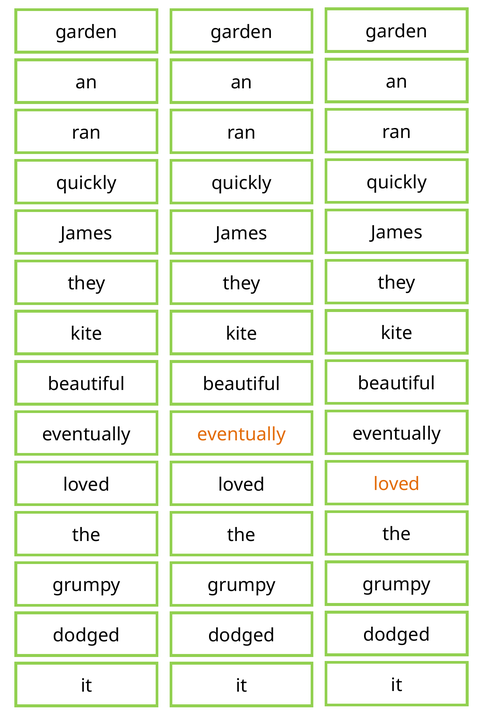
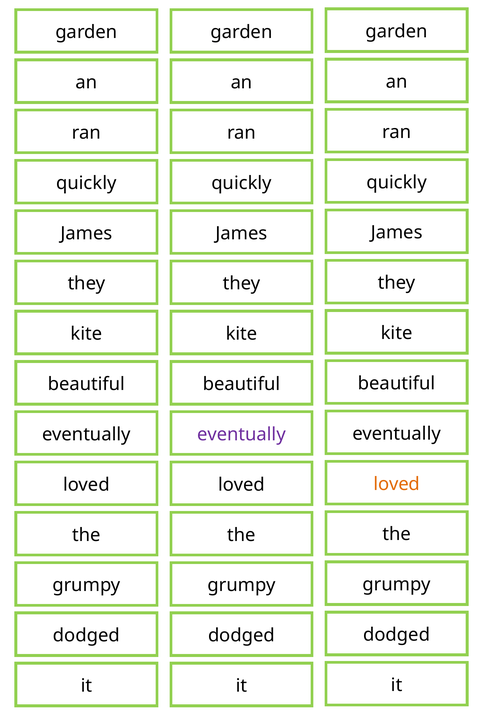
eventually at (242, 434) colour: orange -> purple
